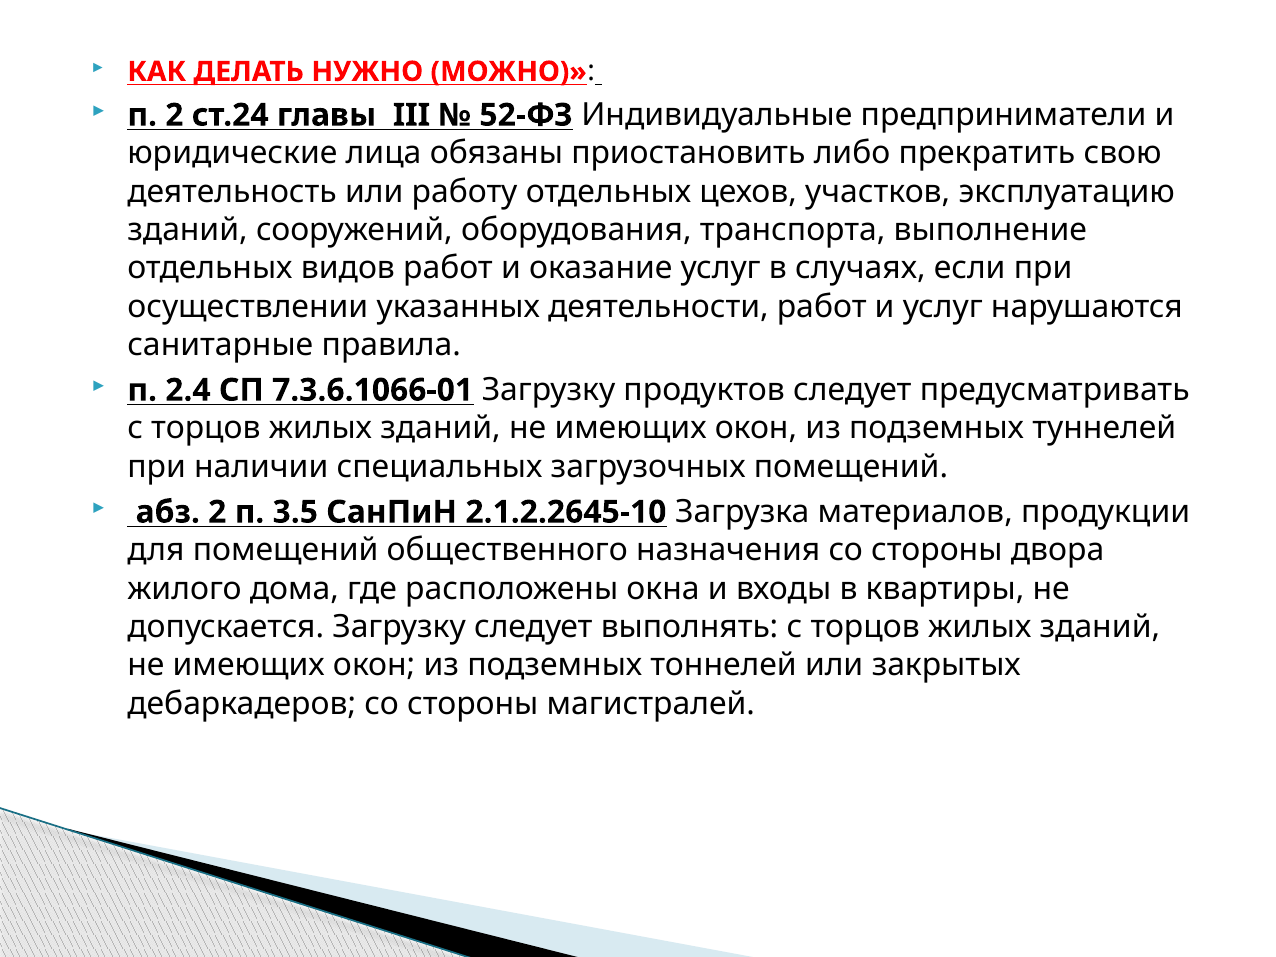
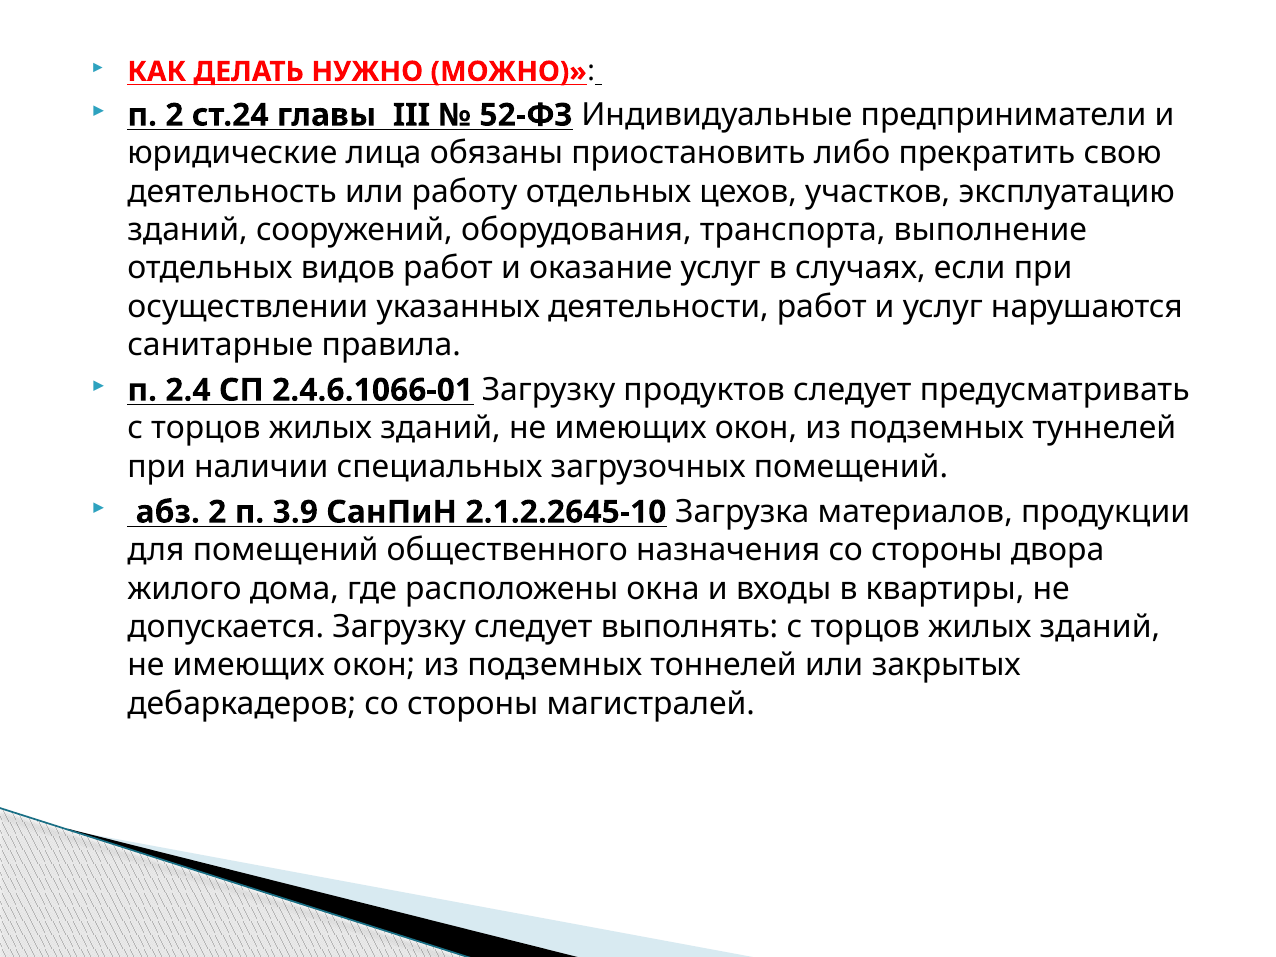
7.3.6.1066-01: 7.3.6.1066-01 -> 2.4.6.1066-01
3.5: 3.5 -> 3.9
